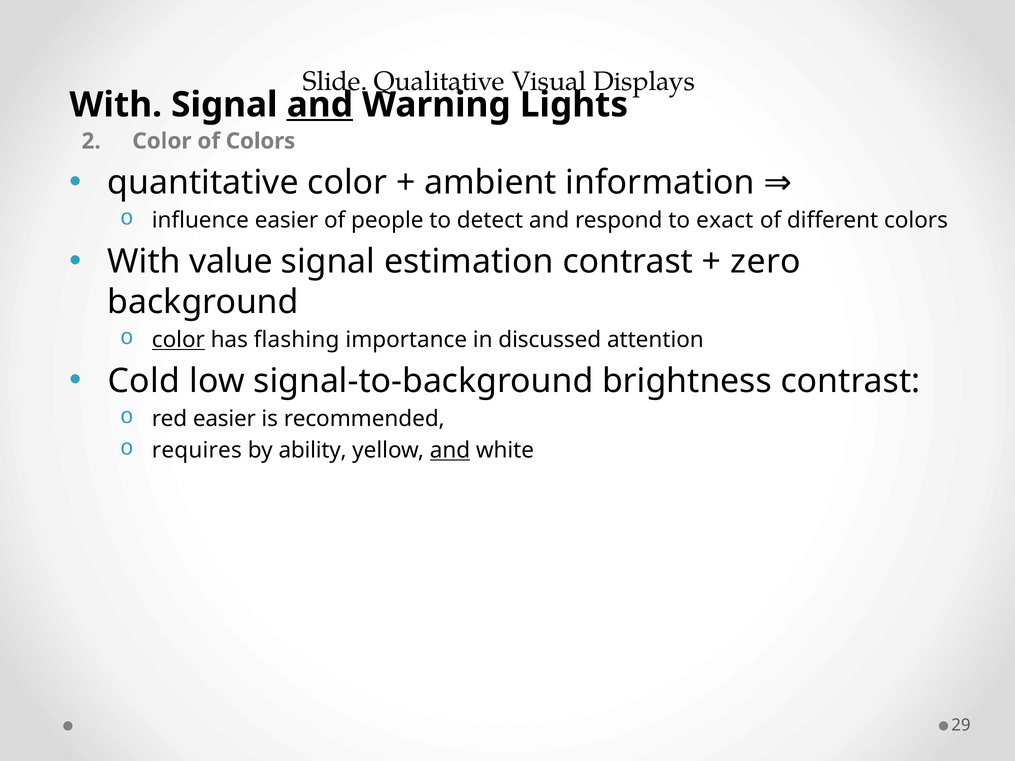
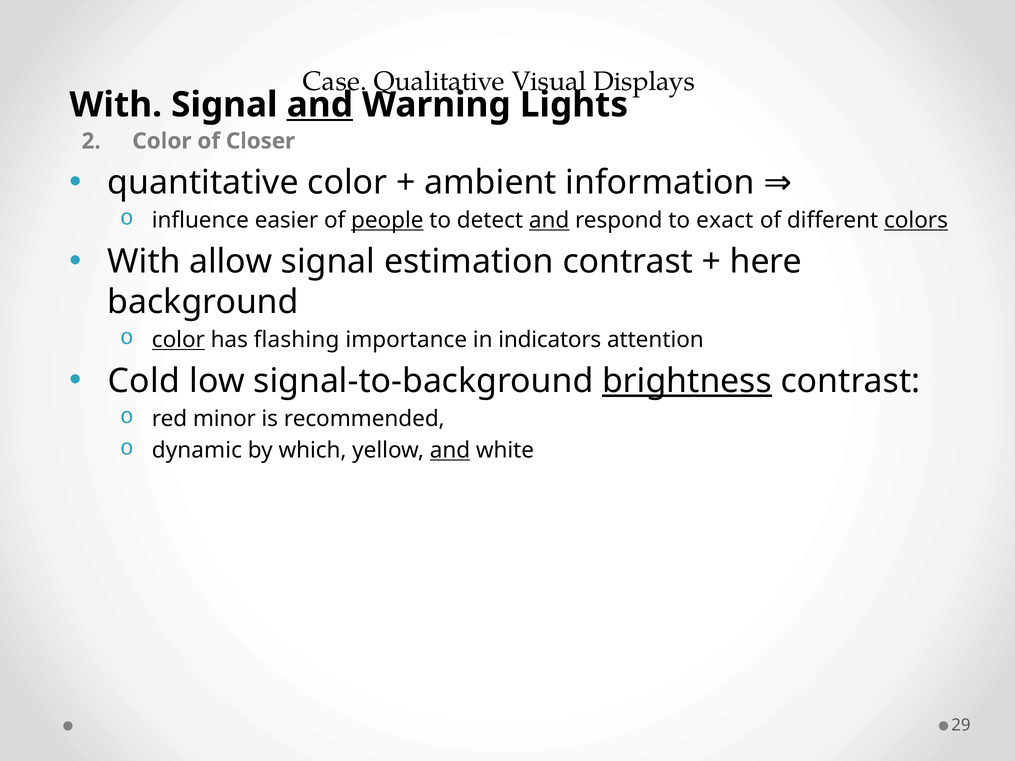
Slide: Slide -> Case
of Colors: Colors -> Closer
people underline: none -> present
and at (549, 220) underline: none -> present
colors at (916, 220) underline: none -> present
value: value -> allow
zero: zero -> here
discussed: discussed -> indicators
brightness underline: none -> present
red easier: easier -> minor
requires: requires -> dynamic
ability: ability -> which
